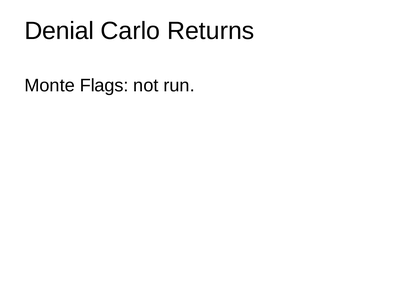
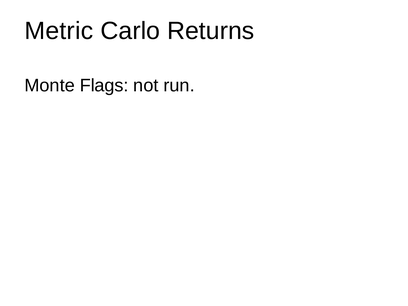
Denial: Denial -> Metric
